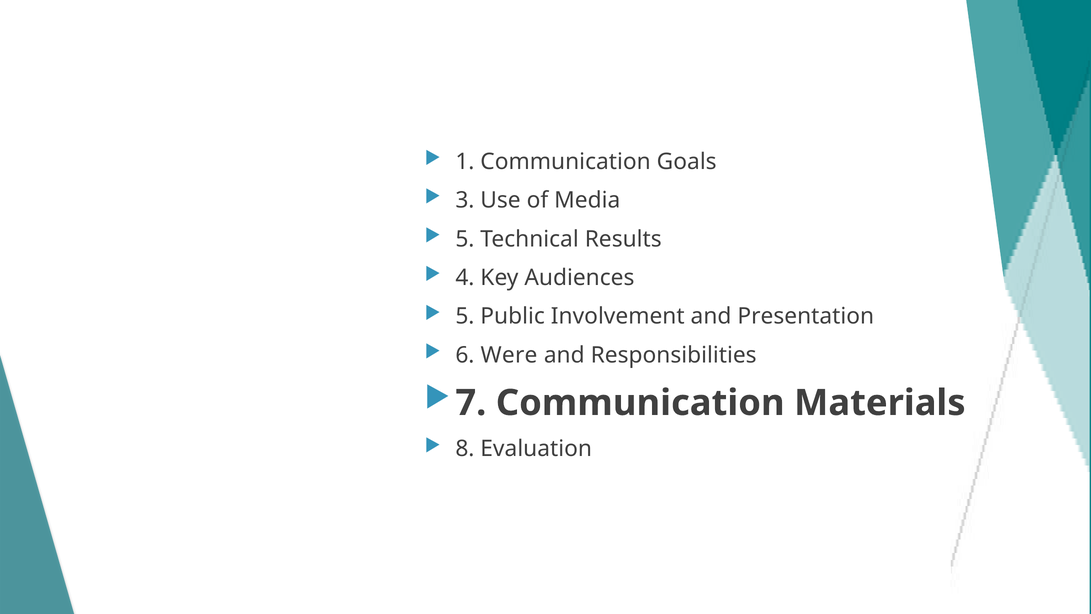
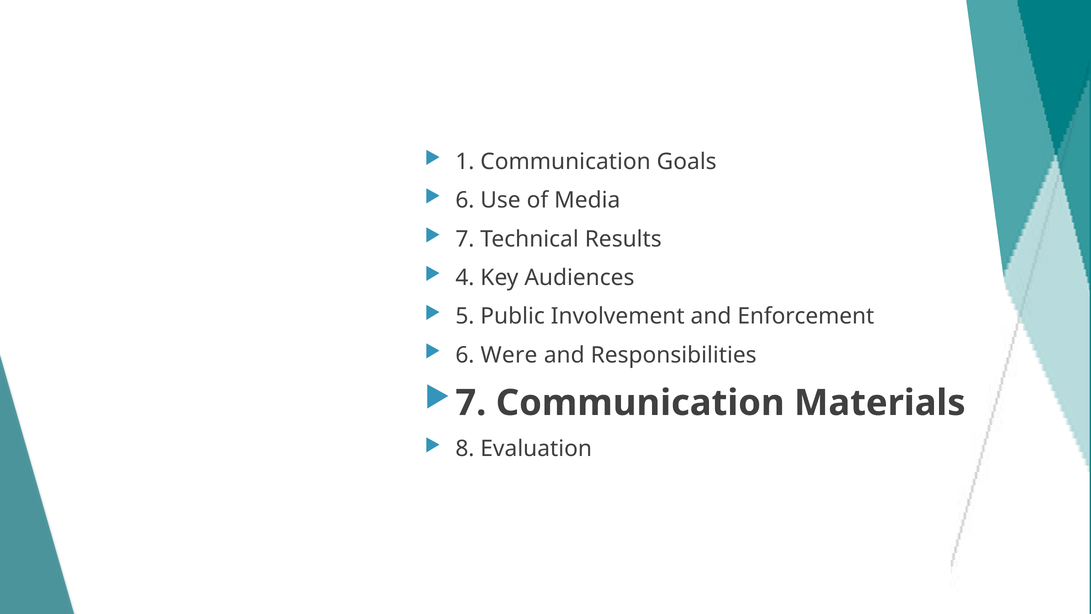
3 at (465, 200): 3 -> 6
5 at (465, 239): 5 -> 7
Presentation: Presentation -> Enforcement
